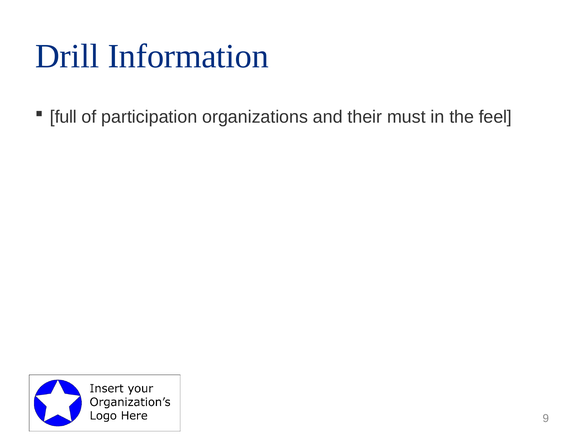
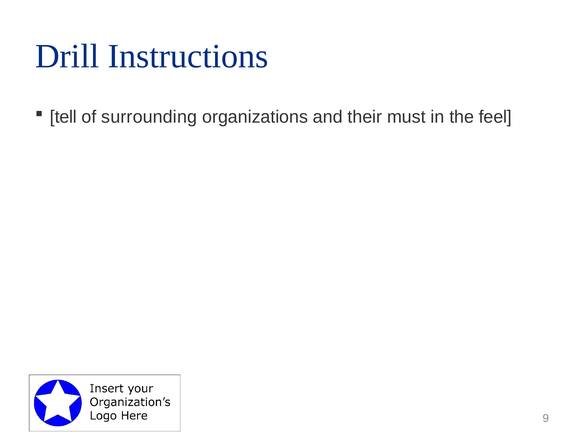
Information: Information -> Instructions
full: full -> tell
participation: participation -> surrounding
